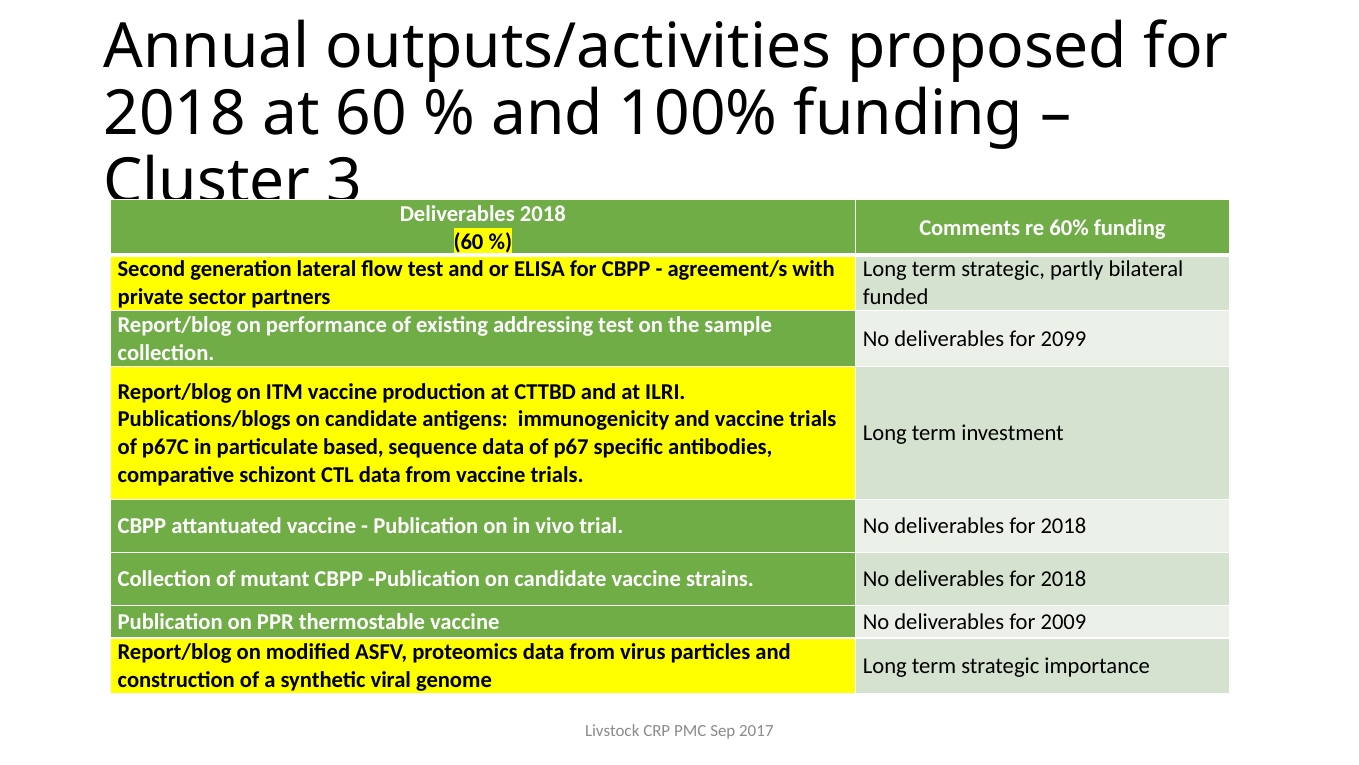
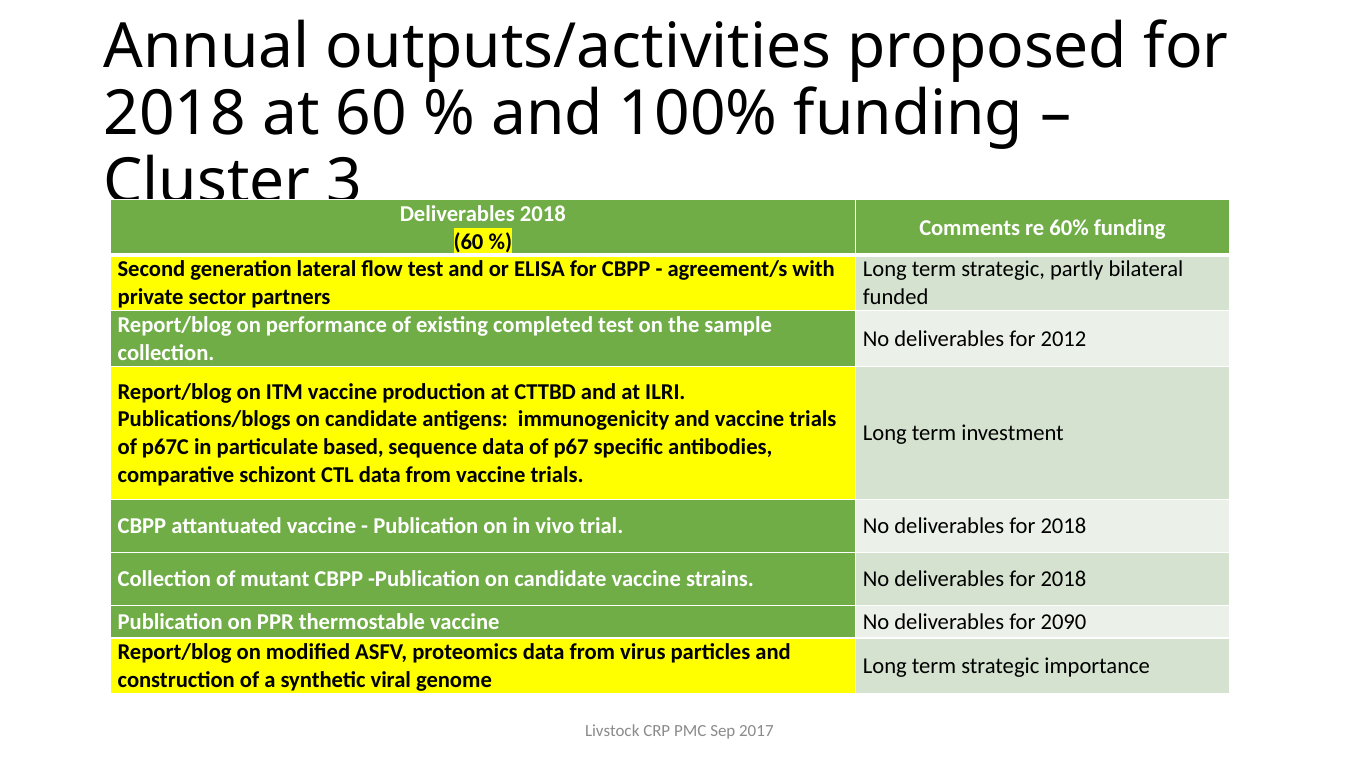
addressing: addressing -> completed
2099: 2099 -> 2012
2009: 2009 -> 2090
